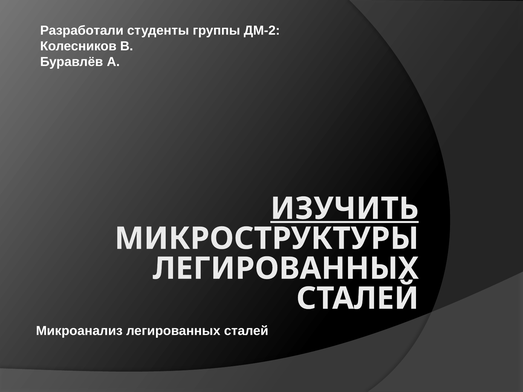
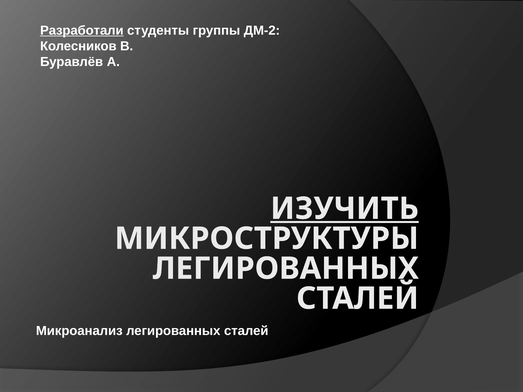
Разработали underline: none -> present
